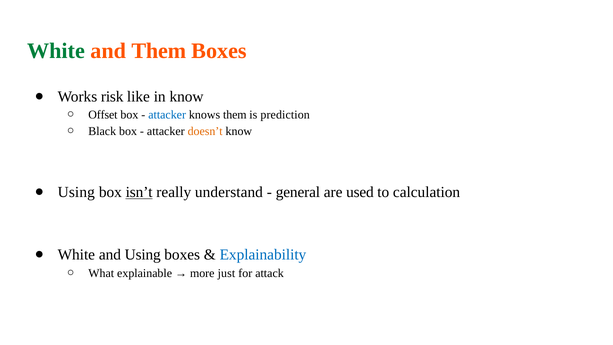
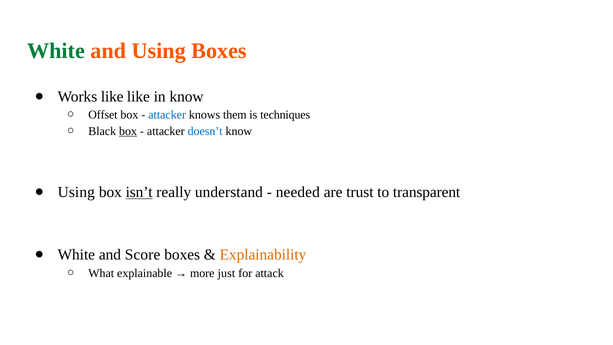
and Them: Them -> Using
Works risk: risk -> like
prediction: prediction -> techniques
box at (128, 131) underline: none -> present
doesn’t colour: orange -> blue
general: general -> needed
used: used -> trust
calculation: calculation -> transparent
and Using: Using -> Score
Explainability colour: blue -> orange
